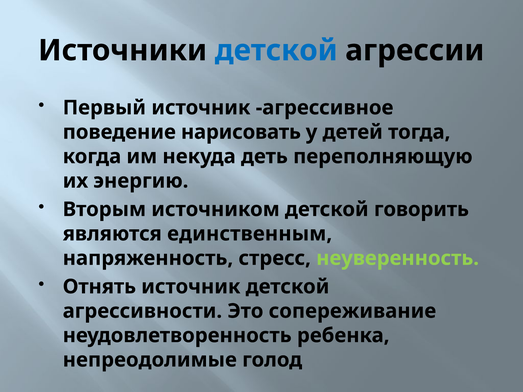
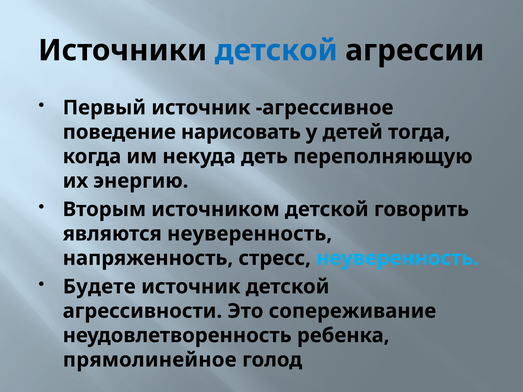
являются единственным: единственным -> неуверенность
неуверенность at (398, 258) colour: light green -> light blue
Отнять: Отнять -> Будете
непреодолимые: непреодолимые -> прямолинейное
